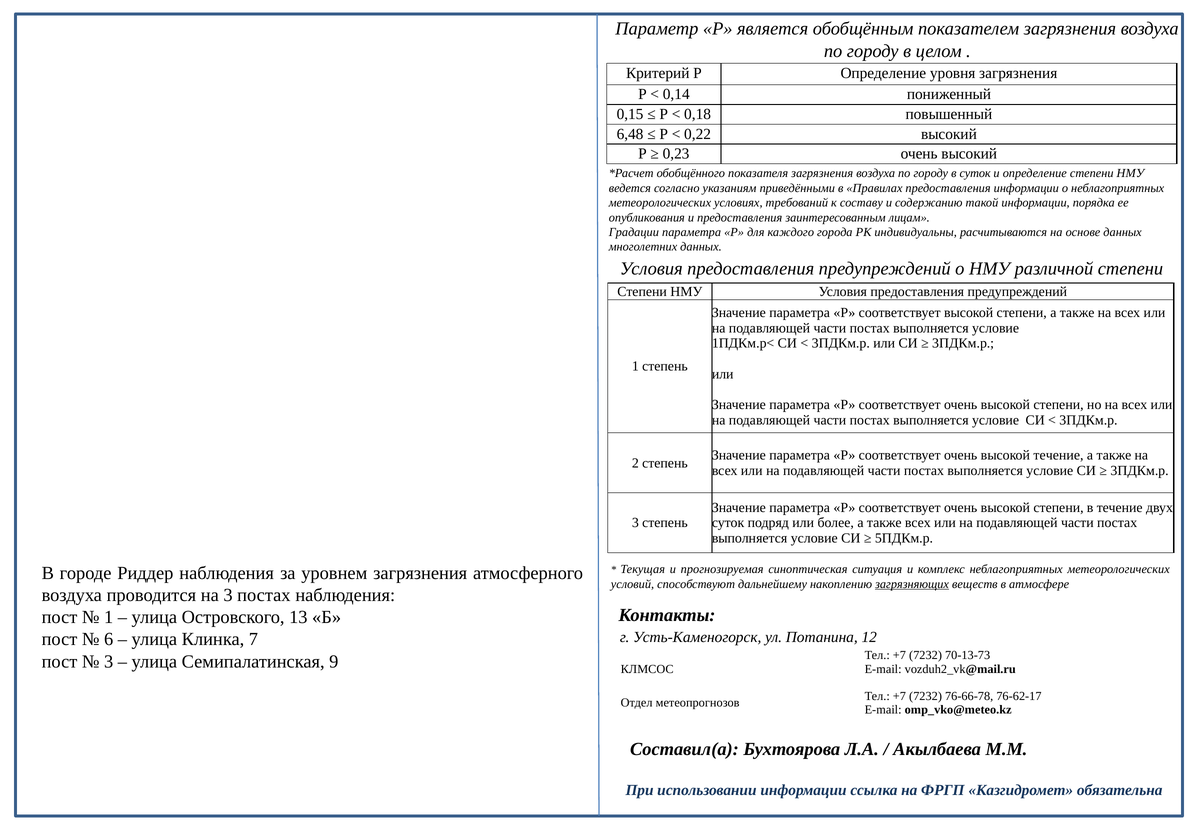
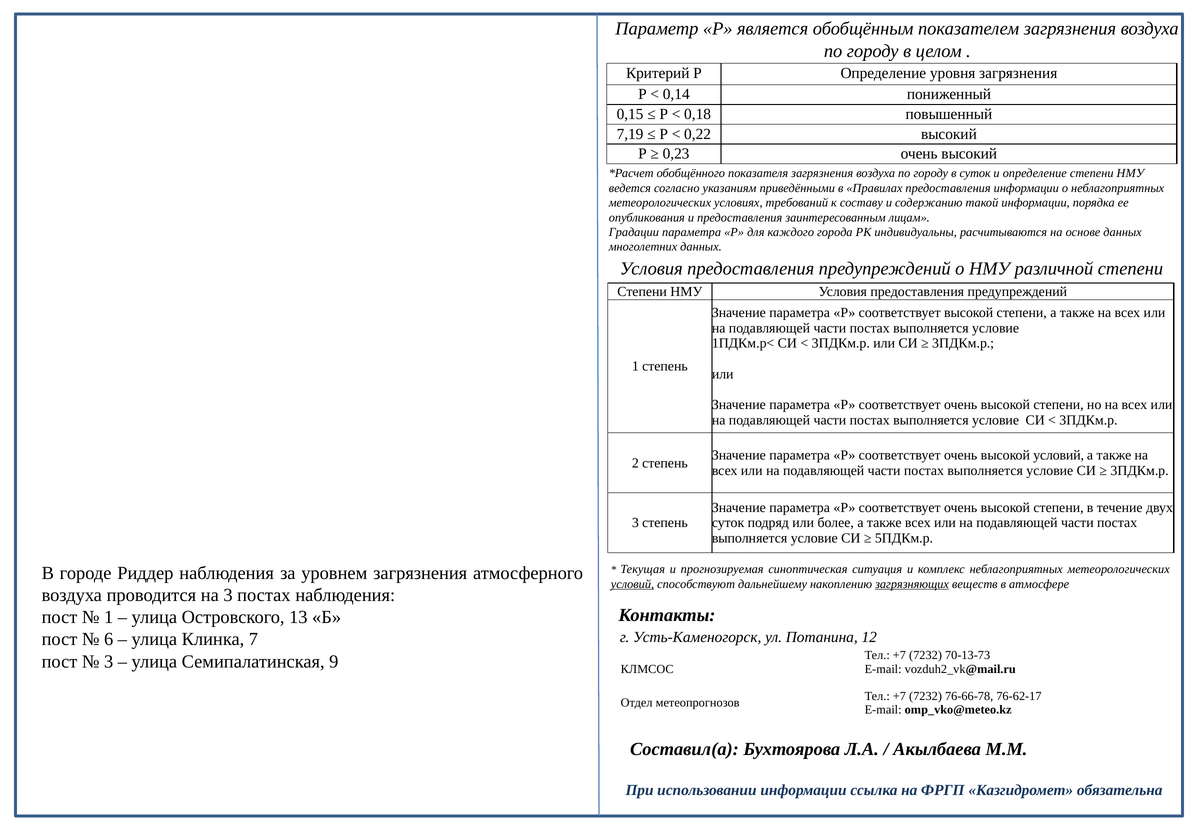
6,48: 6,48 -> 7,19
высокой течение: течение -> условий
условий at (632, 584) underline: none -> present
